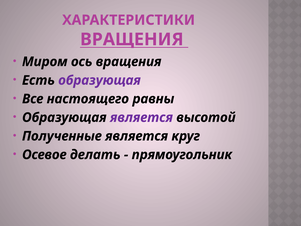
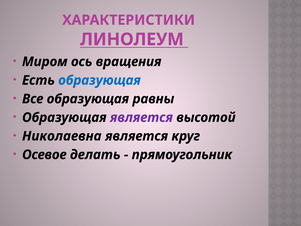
ВРАЩЕНИЯ at (132, 39): ВРАЩЕНИЯ -> ЛИНОЛЕУМ
образующая at (99, 80) colour: purple -> blue
Все настоящего: настоящего -> образующая
Полученные: Полученные -> Николаевна
